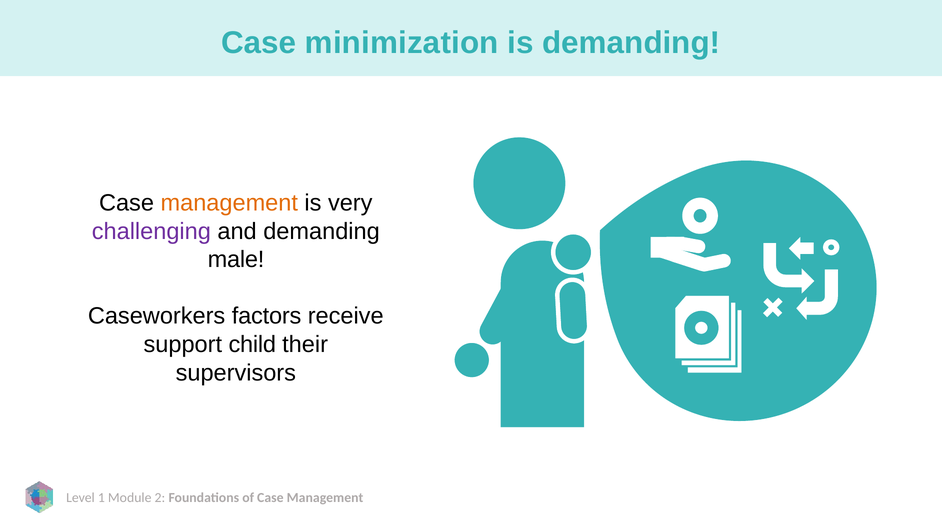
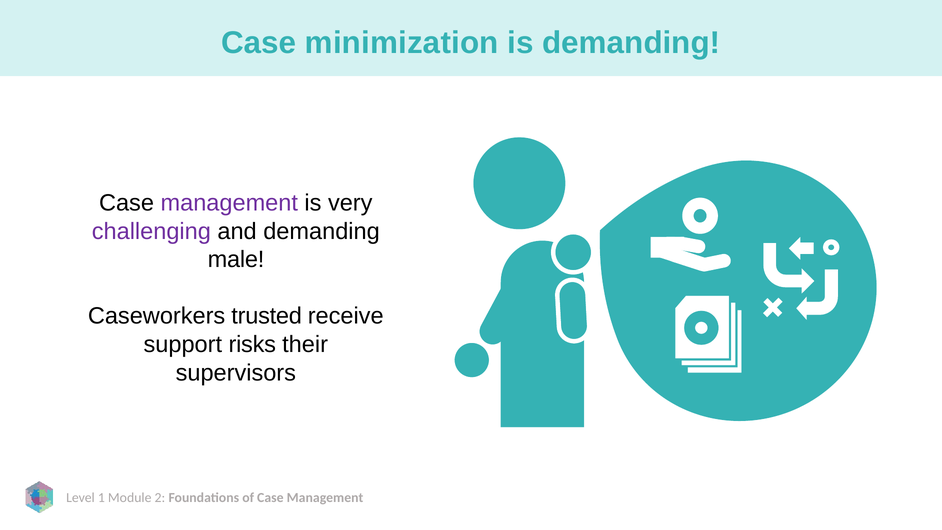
management at (229, 203) colour: orange -> purple
factors: factors -> trusted
child: child -> risks
